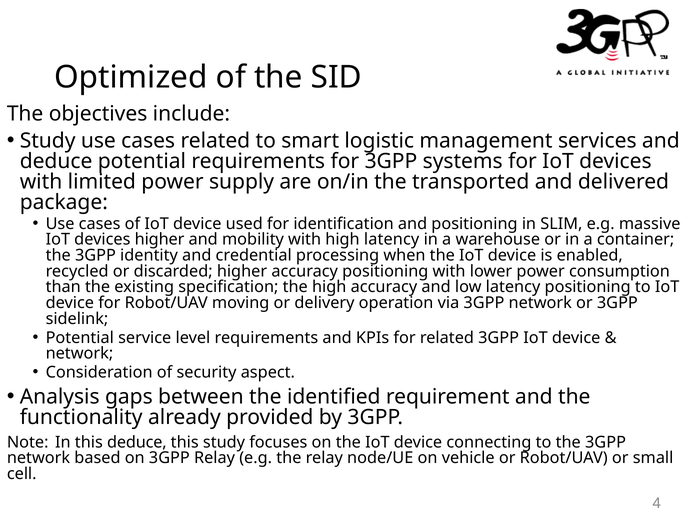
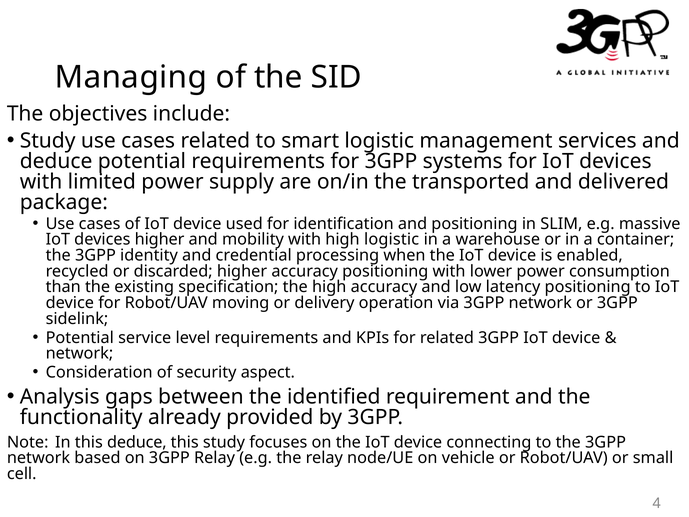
Optimized: Optimized -> Managing
high latency: latency -> logistic
